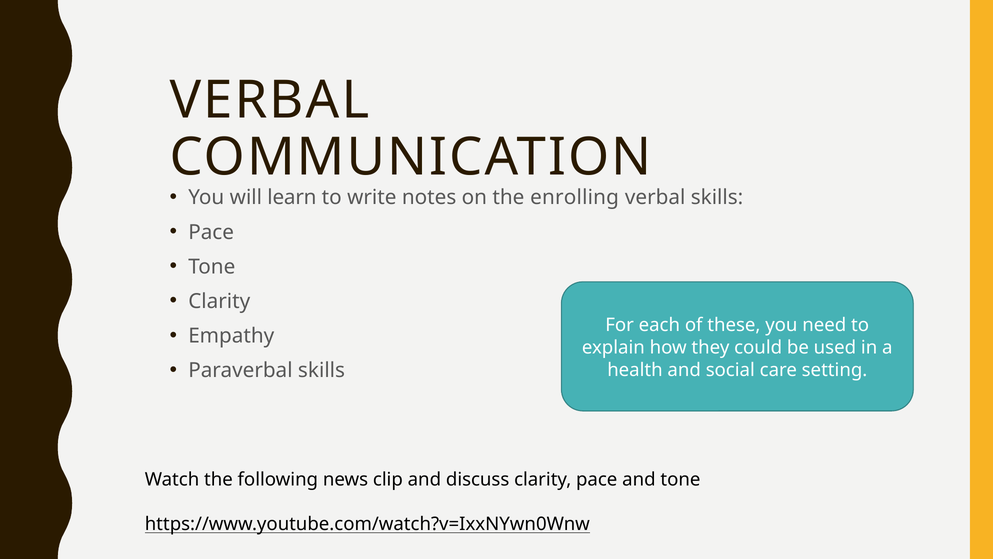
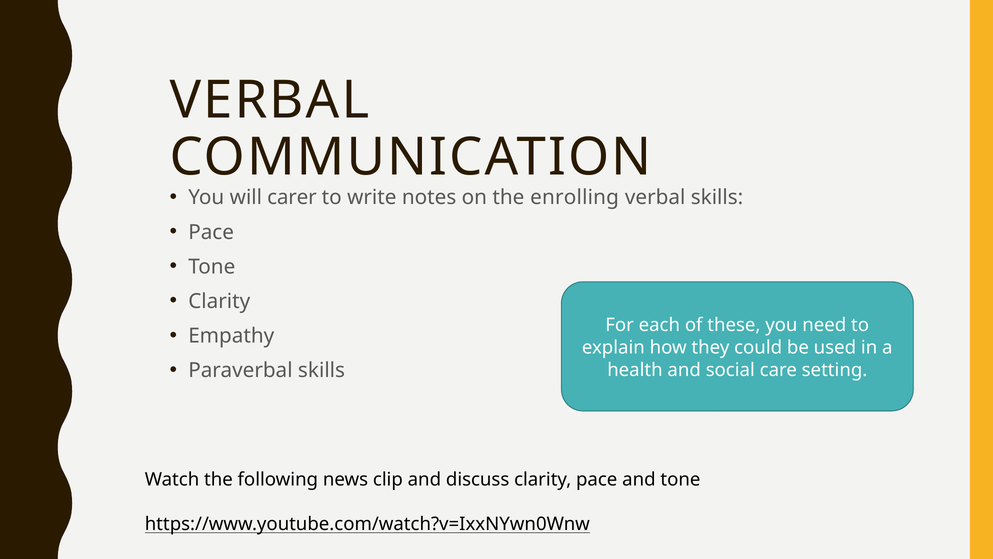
learn: learn -> carer
